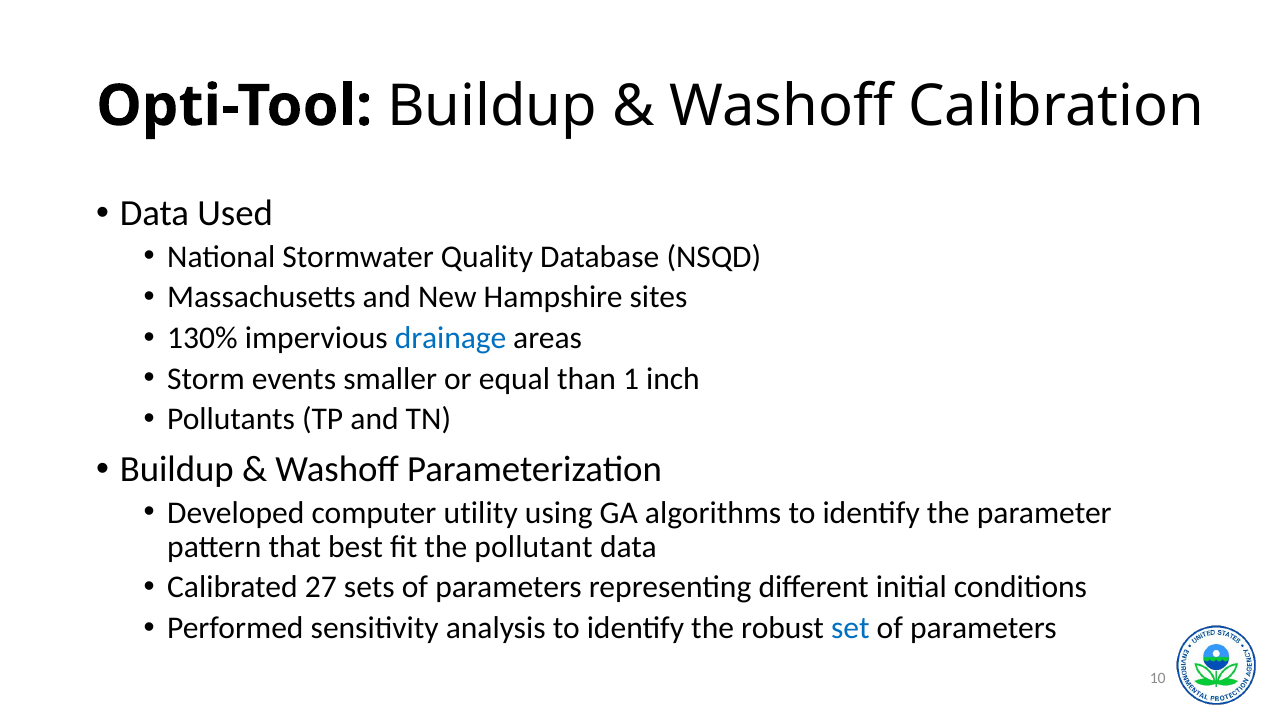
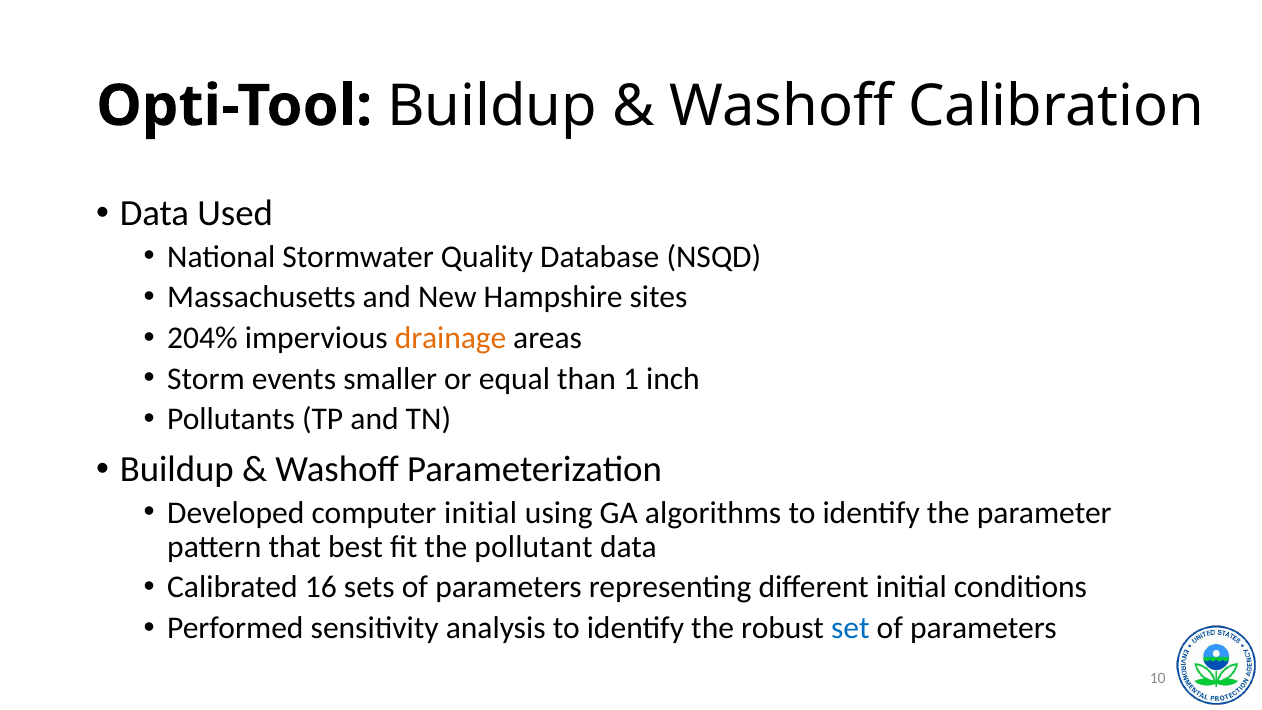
130%: 130% -> 204%
drainage colour: blue -> orange
computer utility: utility -> initial
27: 27 -> 16
